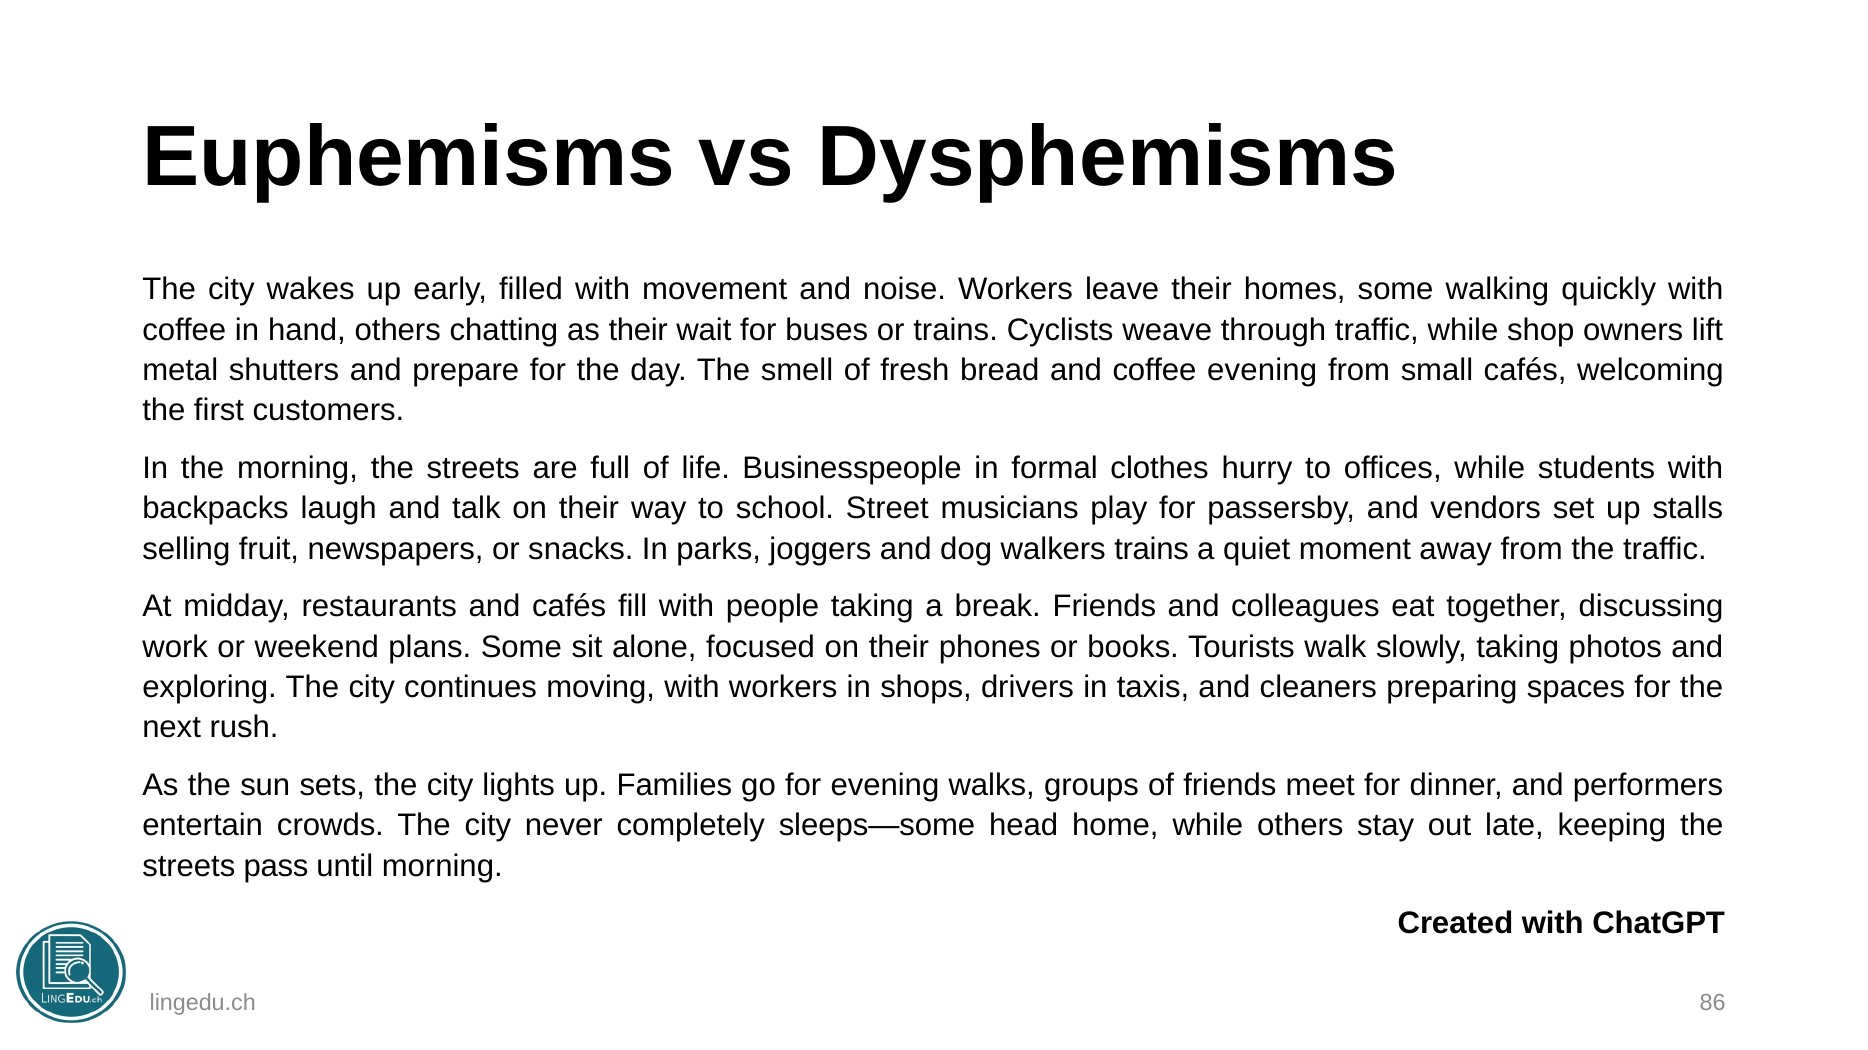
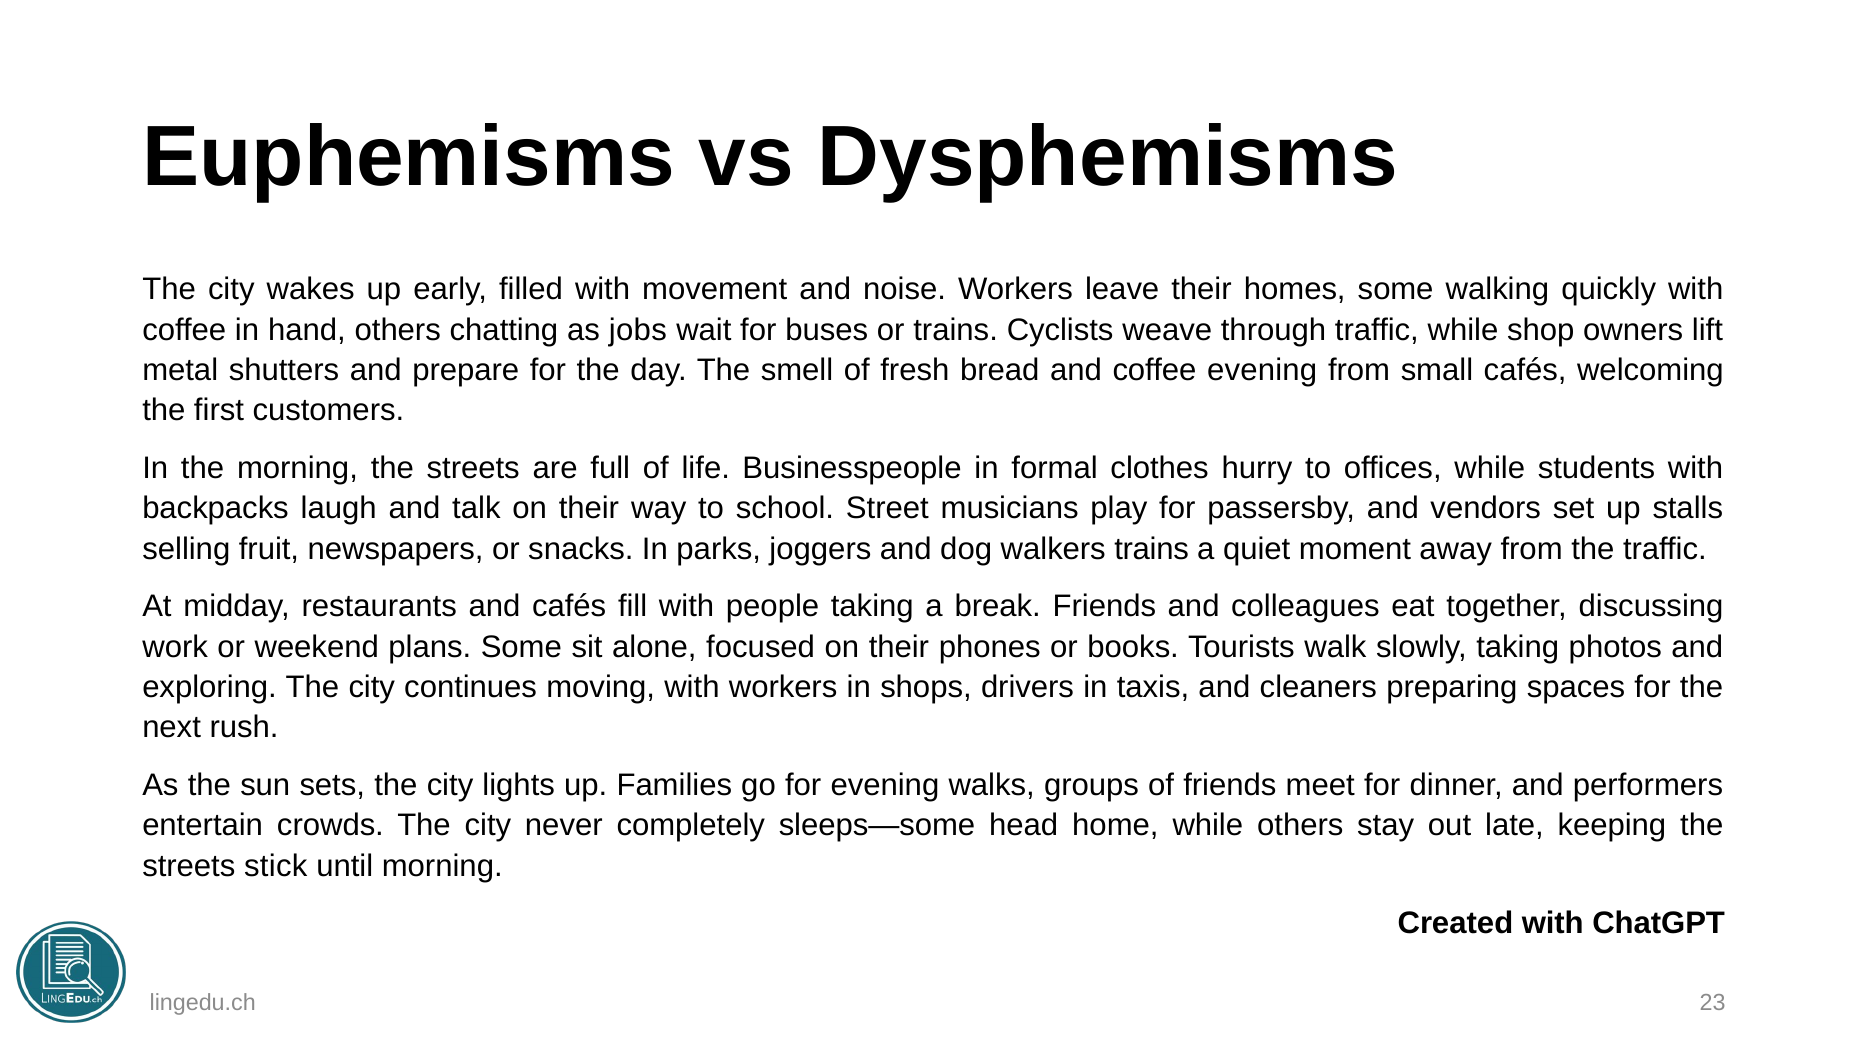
as their: their -> jobs
pass: pass -> stick
86: 86 -> 23
